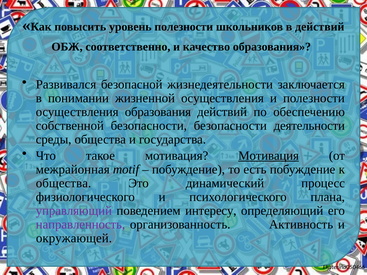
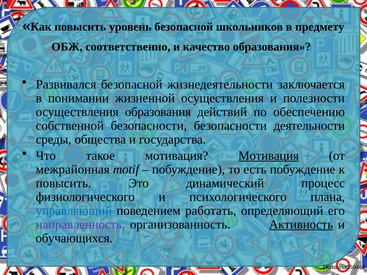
уровень полезности: полезности -> безопасной
в действий: действий -> предмету
общества at (64, 183): общества -> повысить
управляющий colour: purple -> blue
интересу: интересу -> работать
Активность underline: none -> present
окружающей: окружающей -> обучающихся
